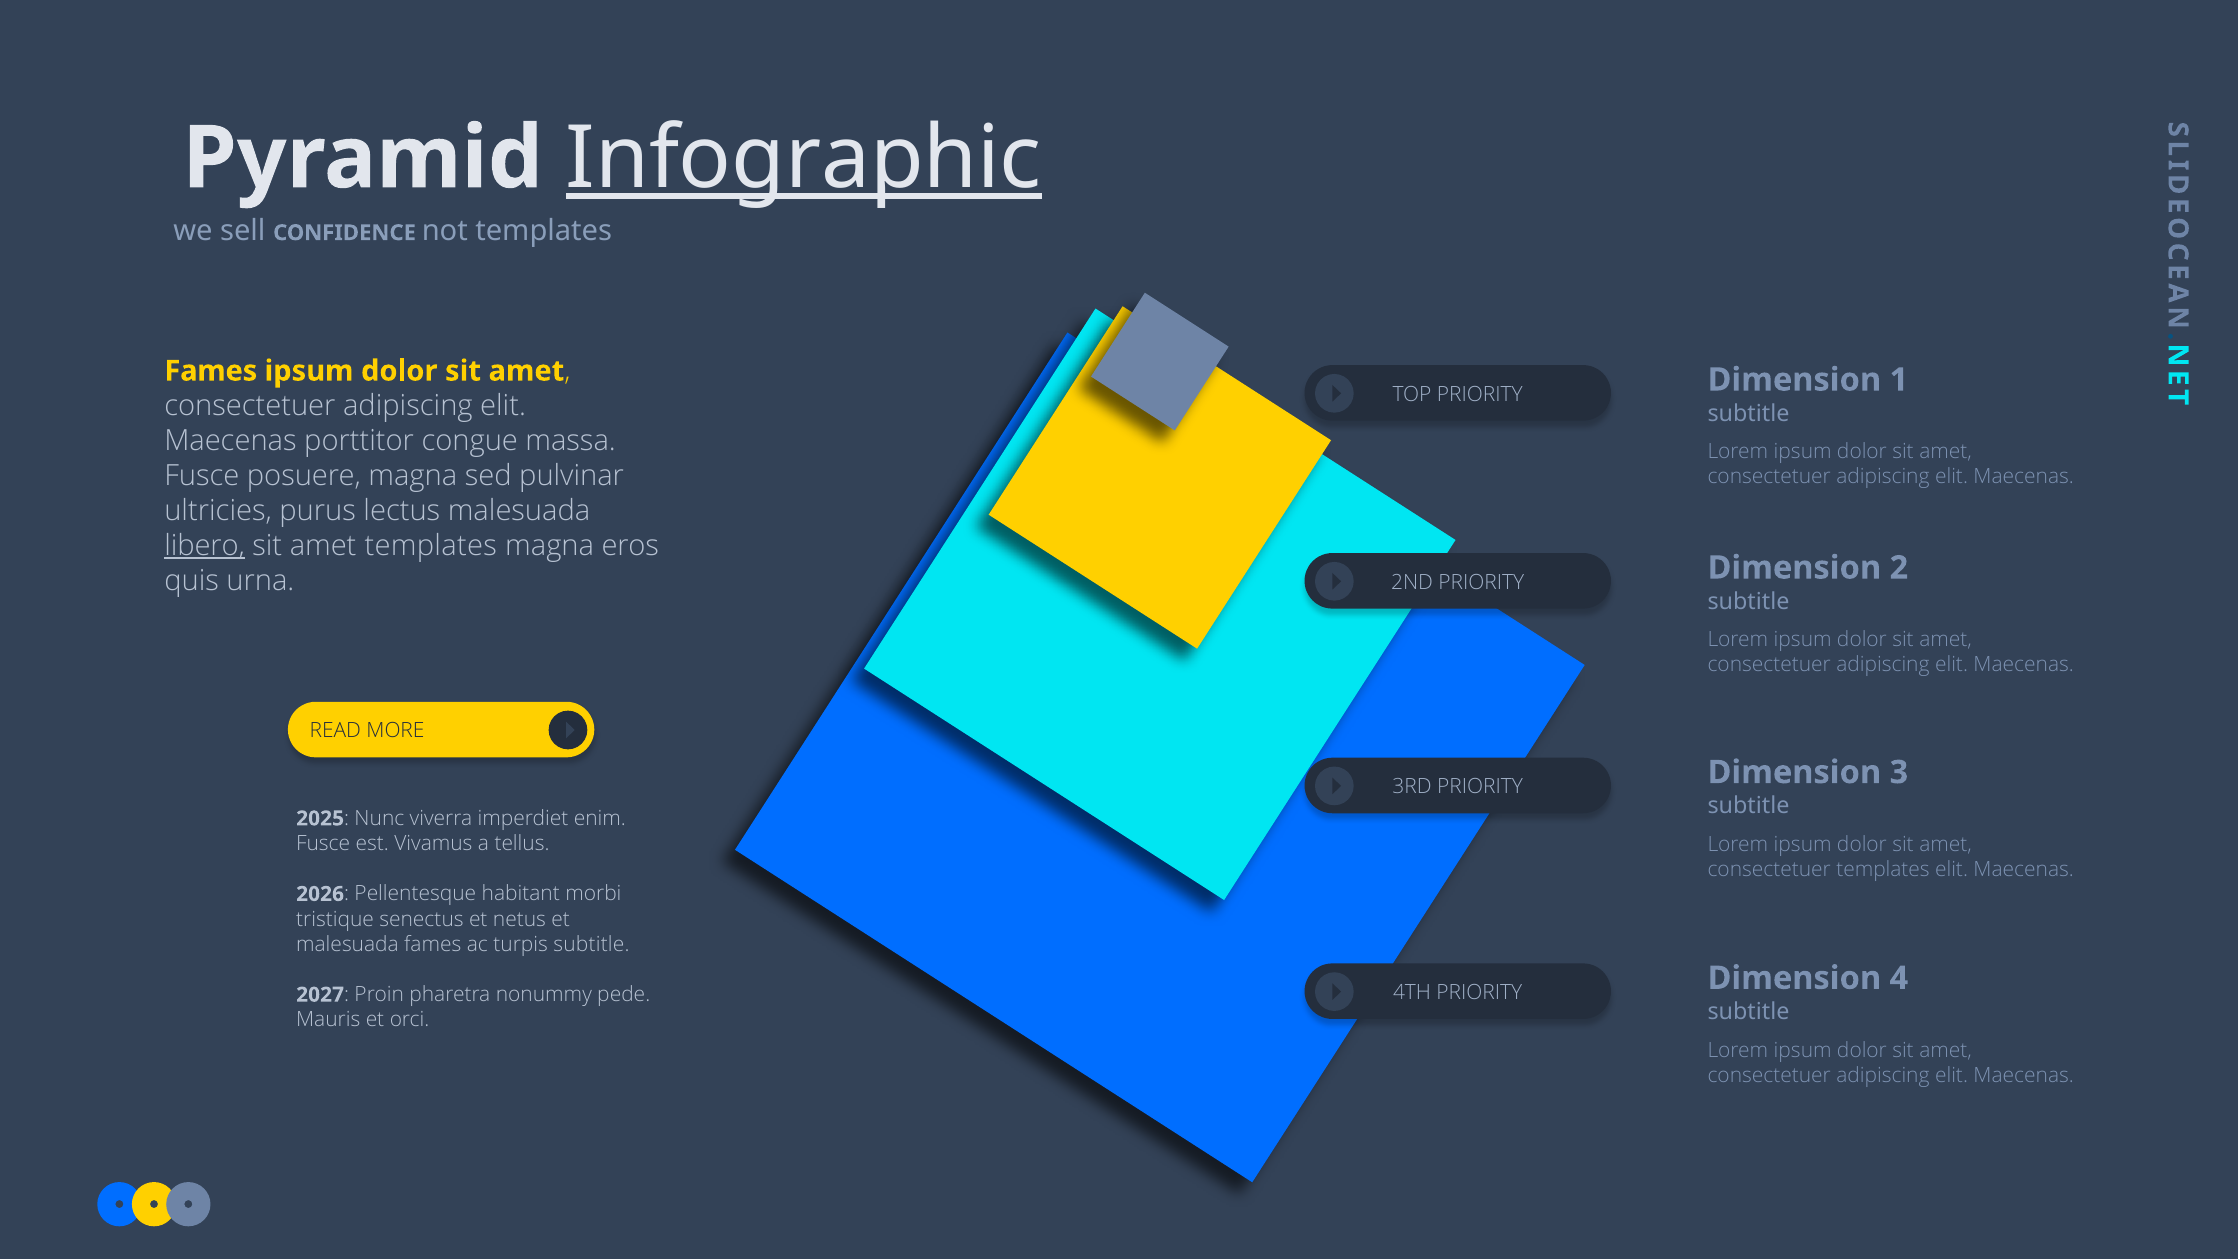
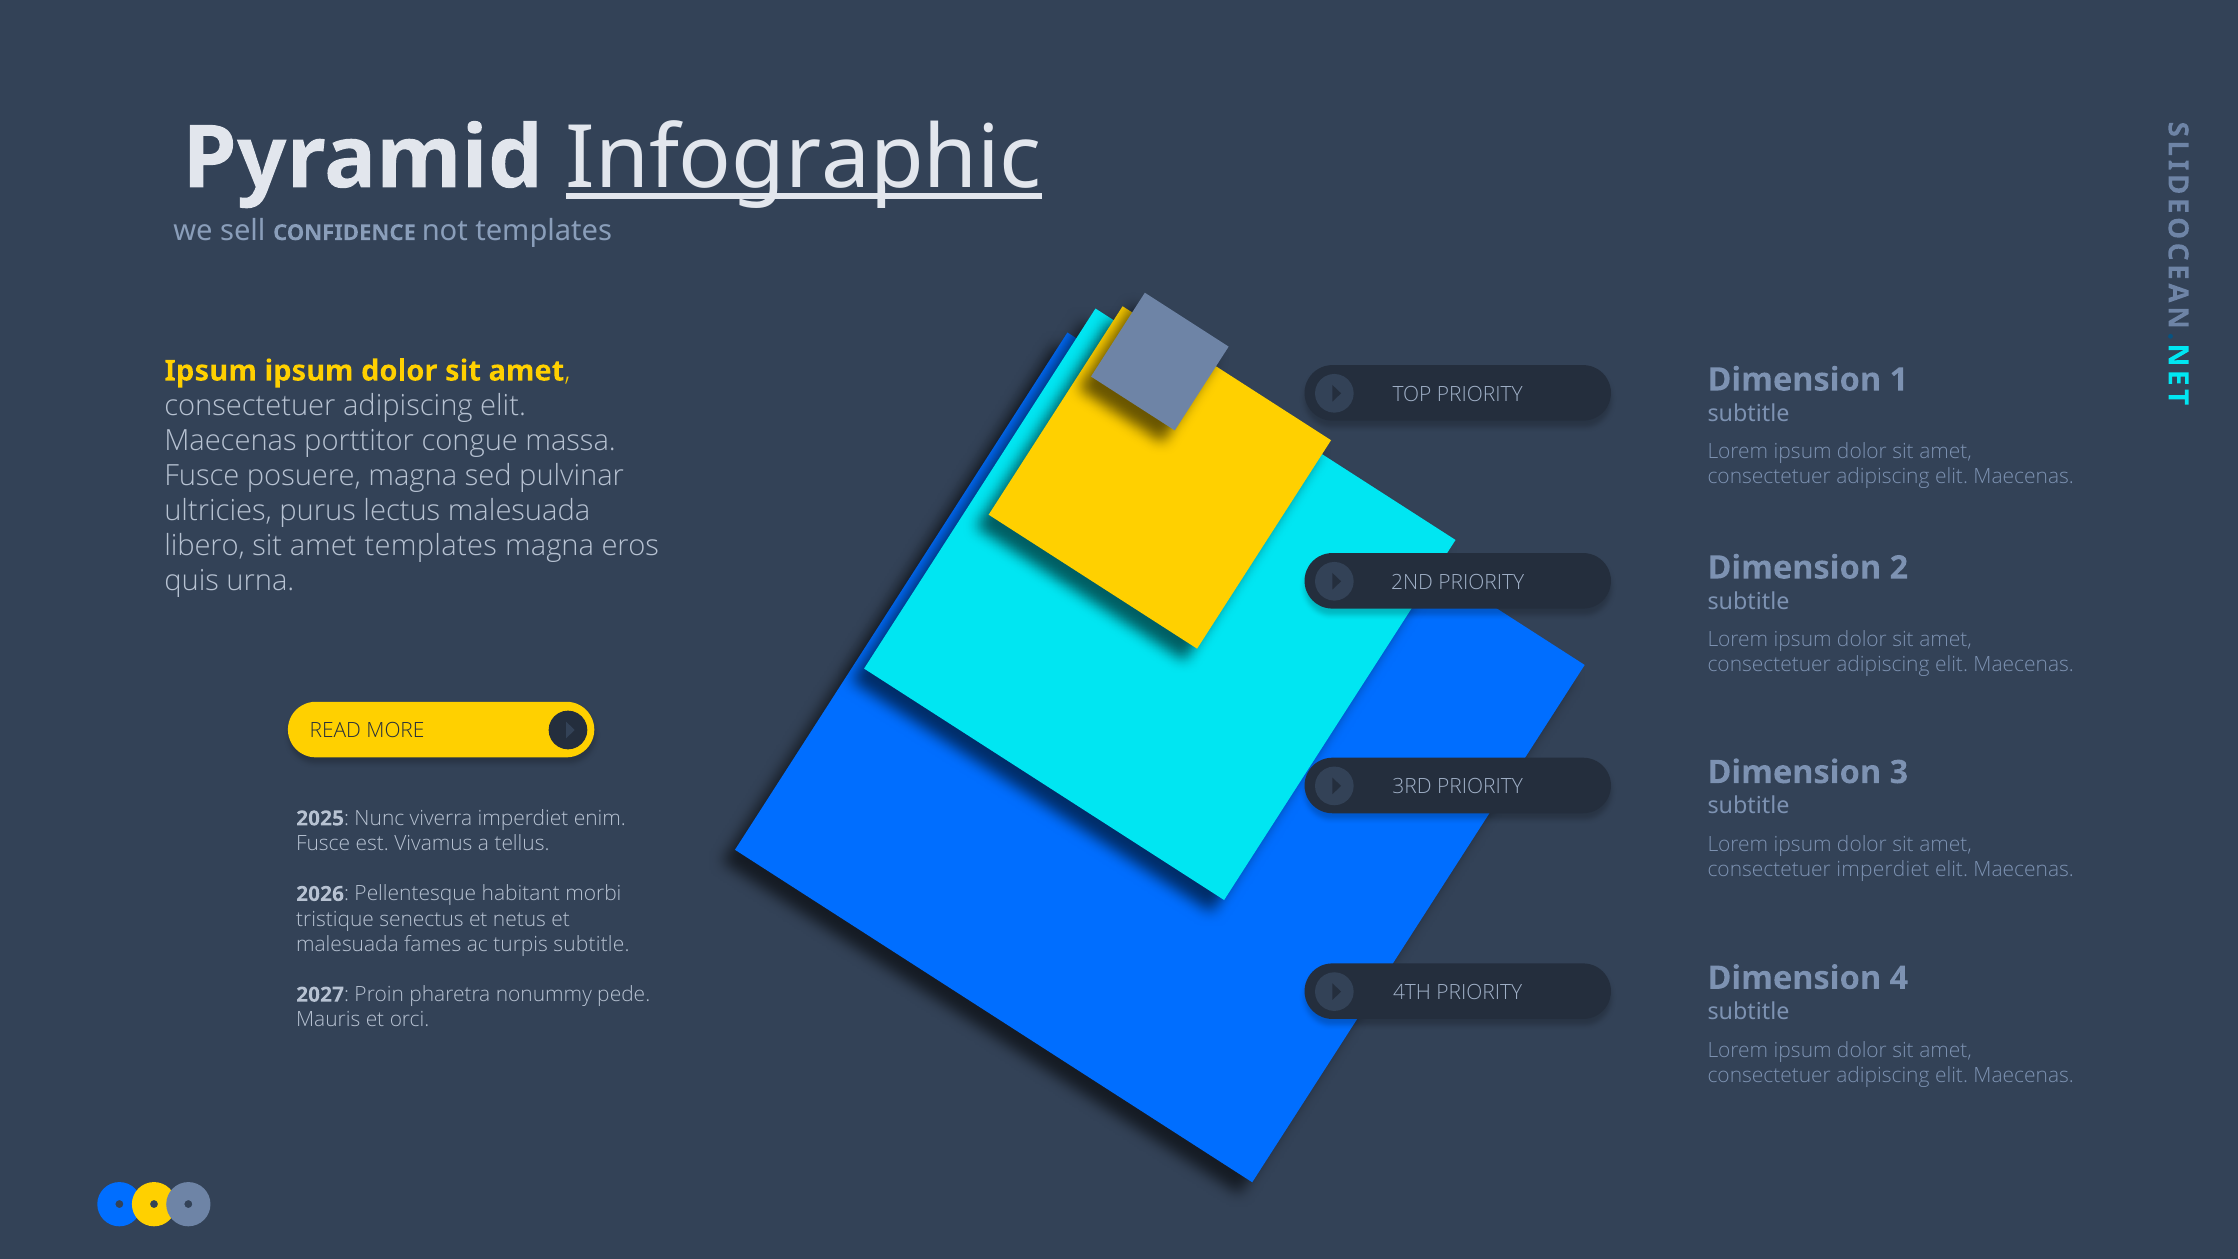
Fames at (211, 371): Fames -> Ipsum
libero underline: present -> none
consectetuer templates: templates -> imperdiet
